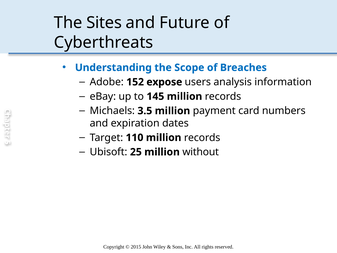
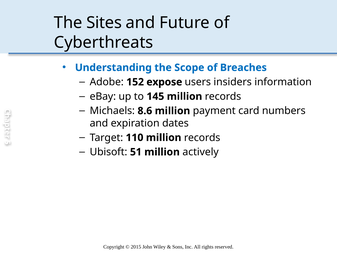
analysis: analysis -> insiders
3.5: 3.5 -> 8.6
25: 25 -> 51
without: without -> actively
